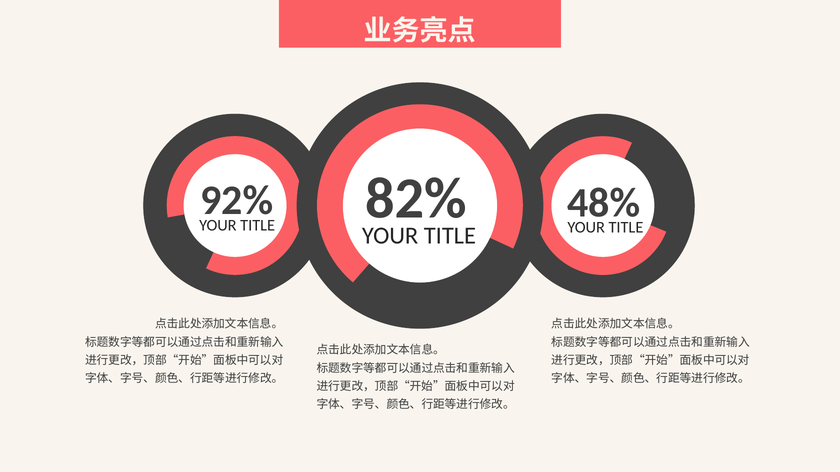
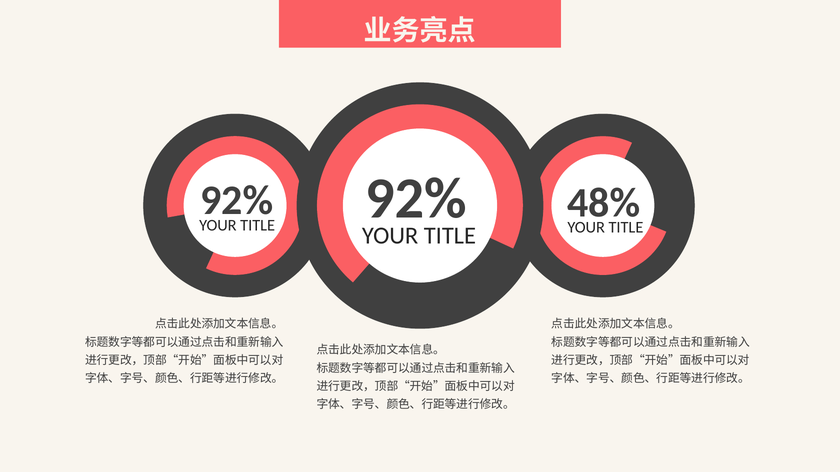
82% at (416, 199): 82% -> 92%
